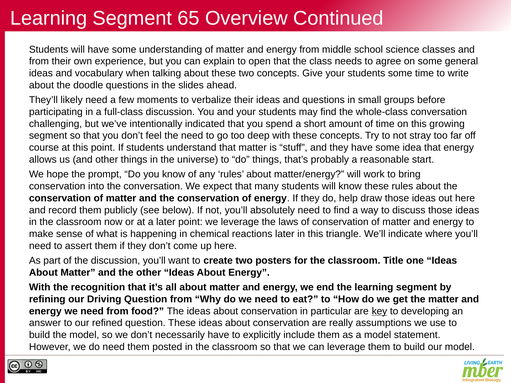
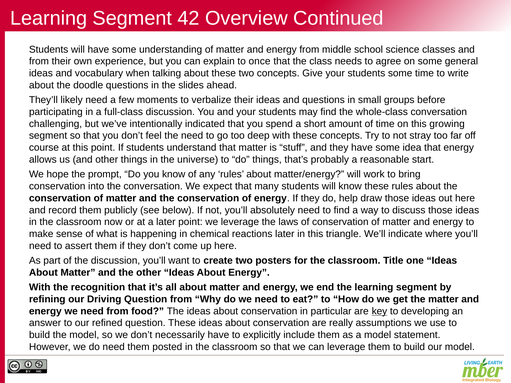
65: 65 -> 42
open: open -> once
